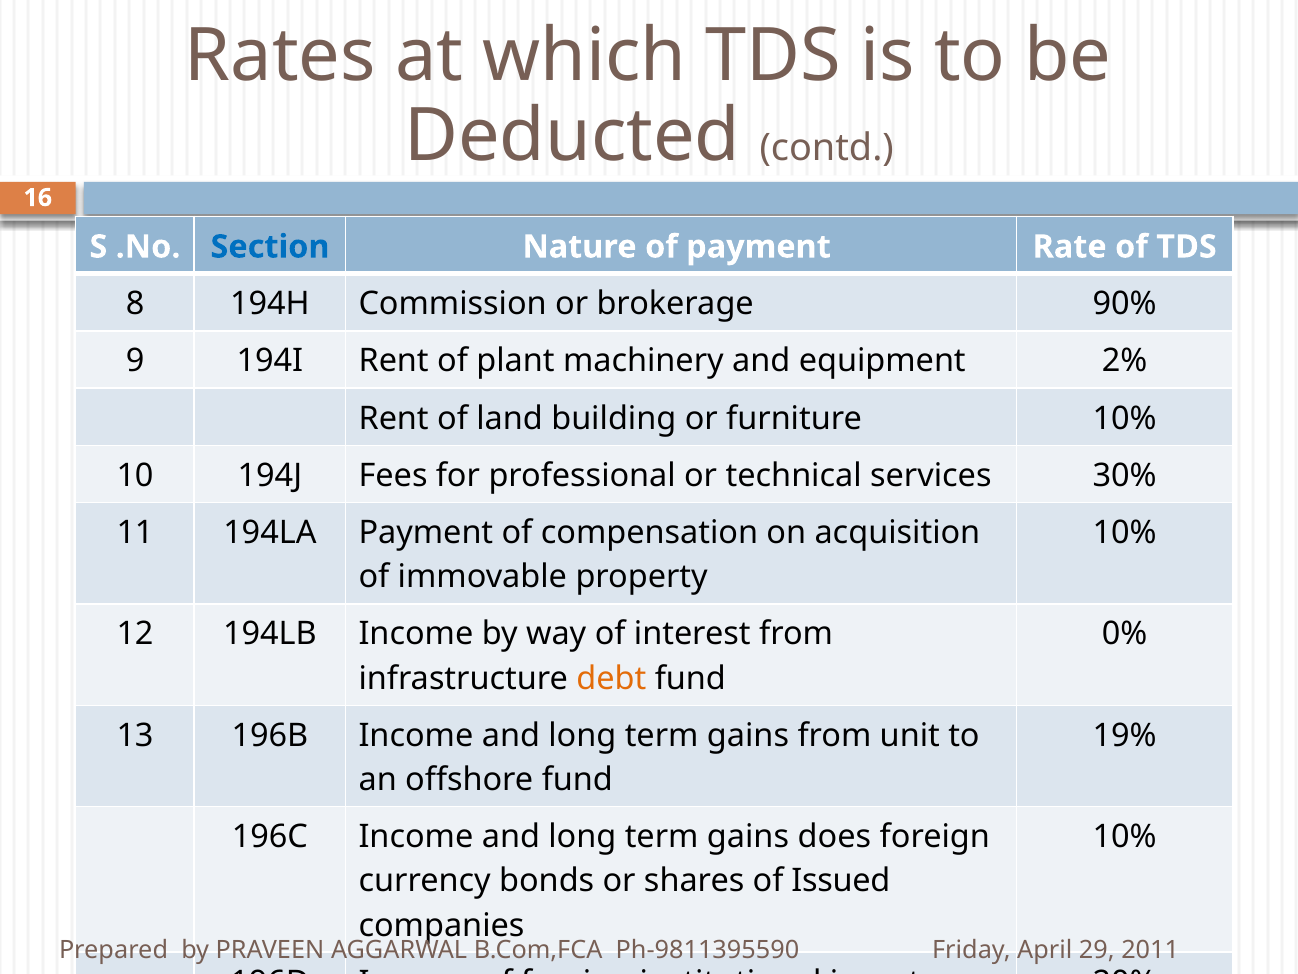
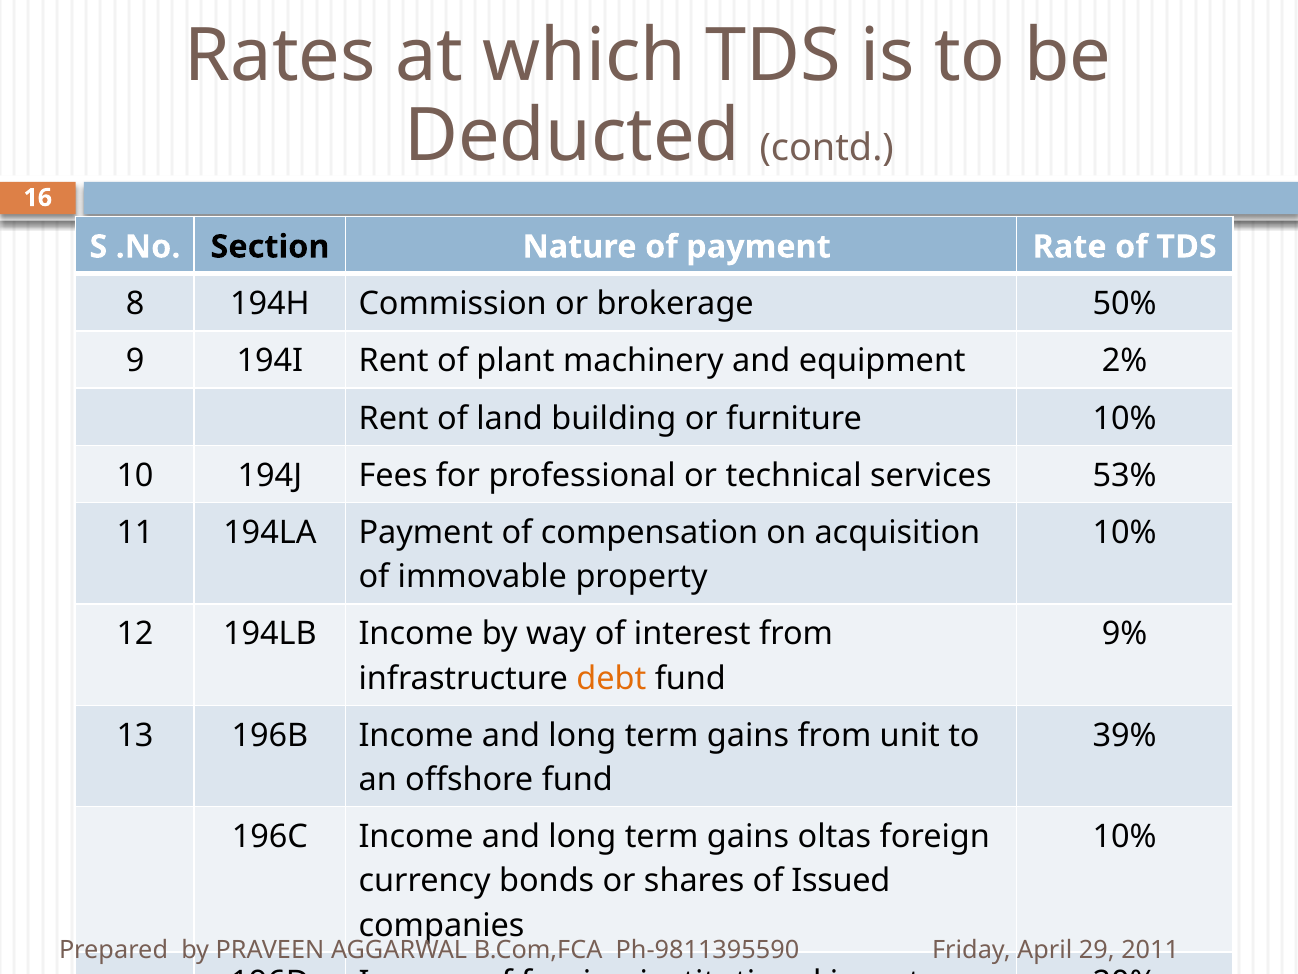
Section colour: blue -> black
90%: 90% -> 50%
30%: 30% -> 53%
0%: 0% -> 9%
19%: 19% -> 39%
does: does -> oltas
